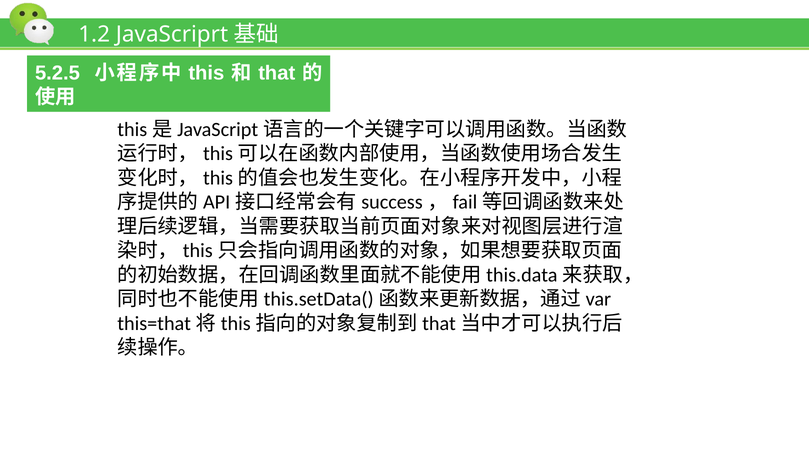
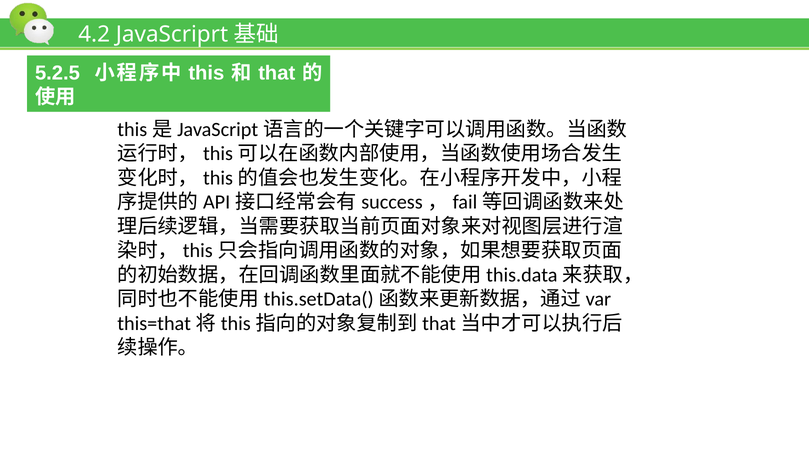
1.2: 1.2 -> 4.2
